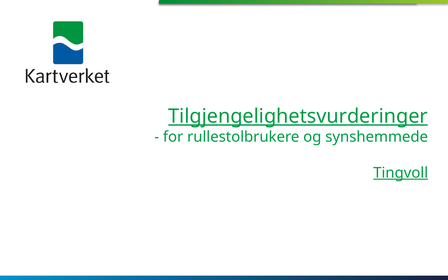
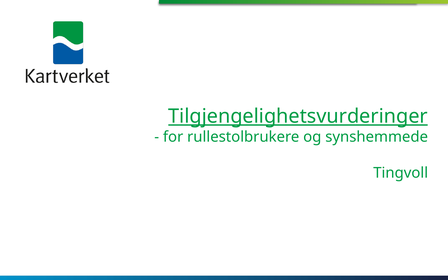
Tingvoll underline: present -> none
